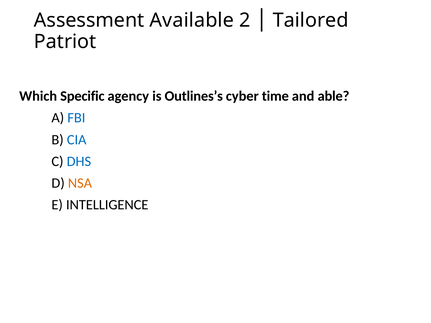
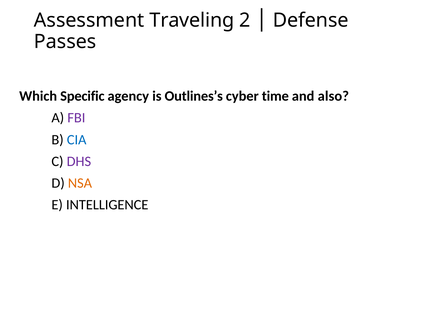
Available: Available -> Traveling
Tailored: Tailored -> Defense
Patriot: Patriot -> Passes
able: able -> also
FBI colour: blue -> purple
DHS colour: blue -> purple
